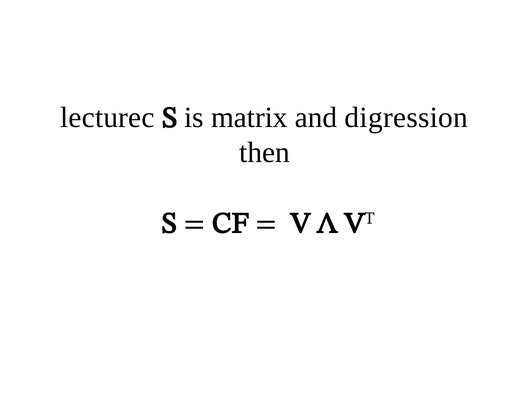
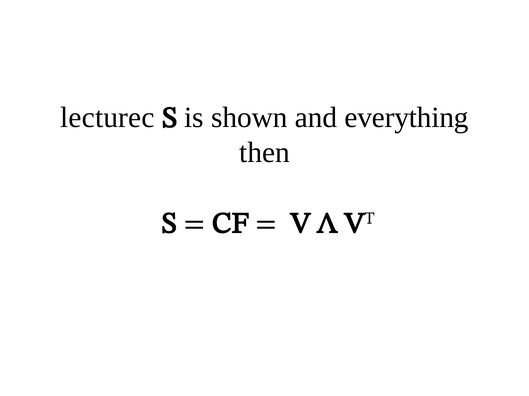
matrix: matrix -> shown
digression: digression -> everything
